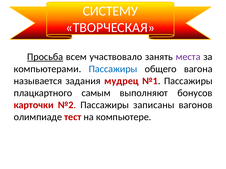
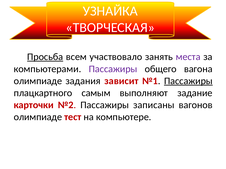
СИСТЕМУ: СИСТЕМУ -> УЗНАЙКА
Пассажиры at (113, 69) colour: blue -> purple
называется at (38, 81): называется -> олимпиаде
мудрец: мудрец -> зависит
Пассажиры at (188, 81) underline: none -> present
бонусов: бонусов -> задание
